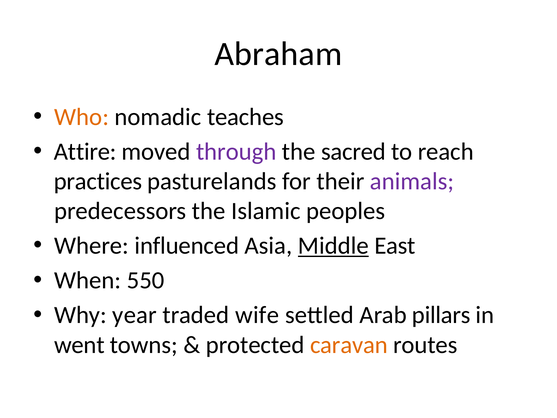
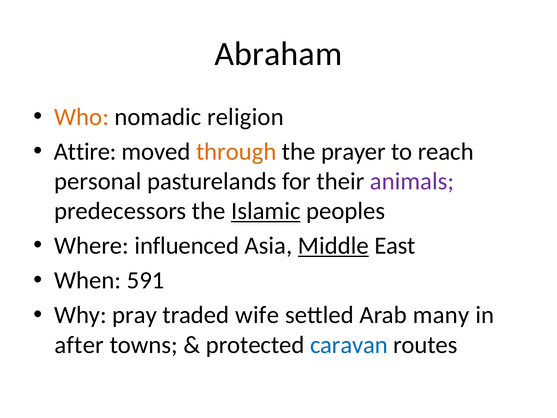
teaches: teaches -> religion
through colour: purple -> orange
sacred: sacred -> prayer
practices: practices -> personal
Islamic underline: none -> present
550: 550 -> 591
year: year -> pray
pillars: pillars -> many
went: went -> after
caravan colour: orange -> blue
